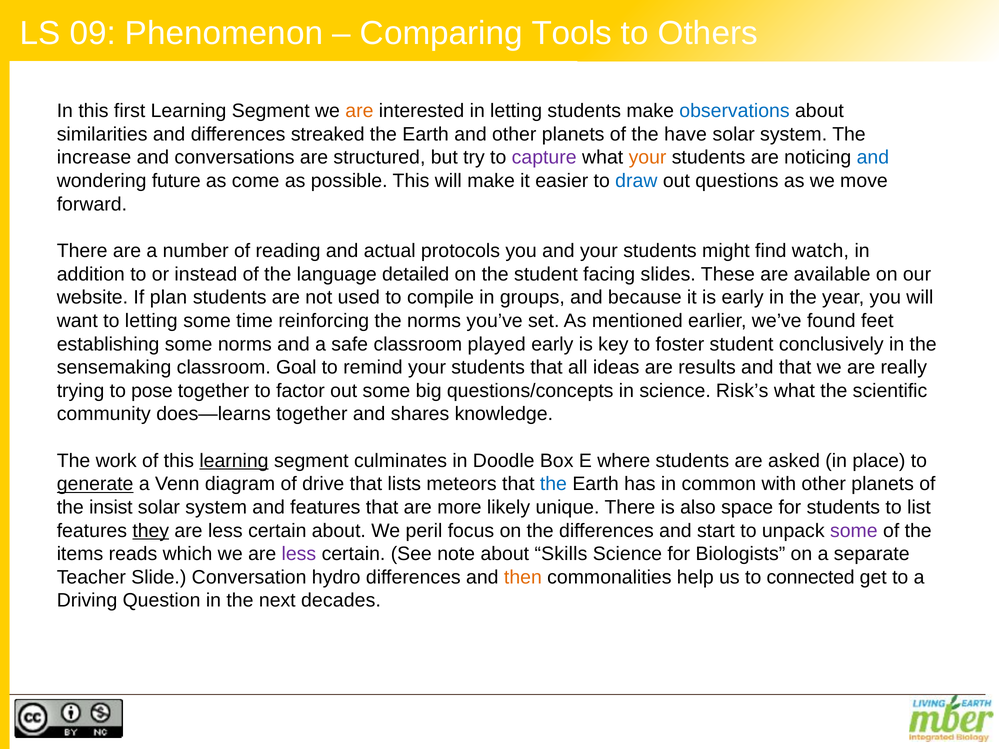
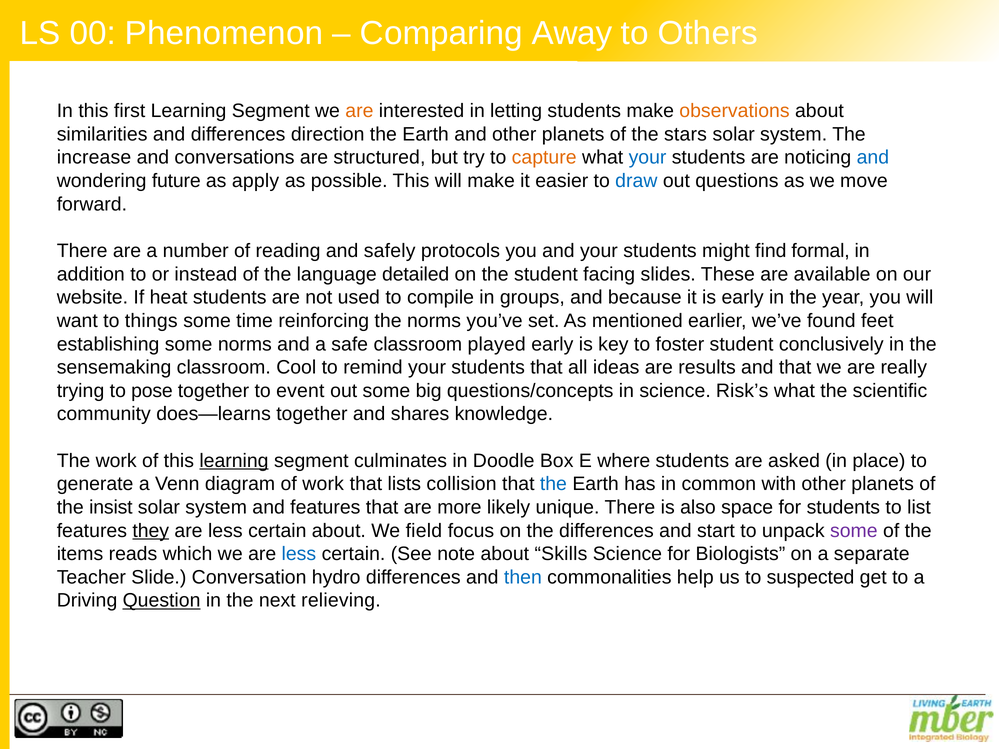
09: 09 -> 00
Tools: Tools -> Away
observations colour: blue -> orange
streaked: streaked -> direction
have: have -> stars
capture colour: purple -> orange
your at (648, 158) colour: orange -> blue
come: come -> apply
actual: actual -> safely
watch: watch -> formal
plan: plan -> heat
to letting: letting -> things
Goal: Goal -> Cool
factor: factor -> event
generate underline: present -> none
of drive: drive -> work
meteors: meteors -> collision
peril: peril -> field
less at (299, 554) colour: purple -> blue
then colour: orange -> blue
connected: connected -> suspected
Question underline: none -> present
decades: decades -> relieving
